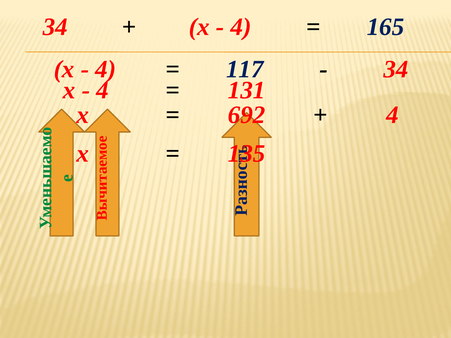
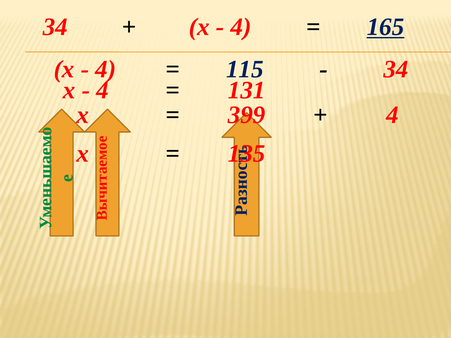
165 underline: none -> present
117: 117 -> 115
692: 692 -> 399
